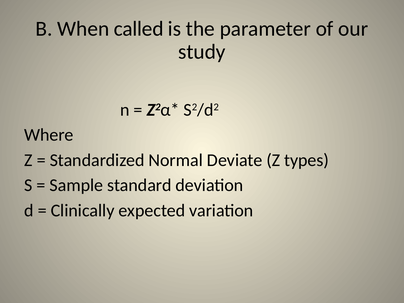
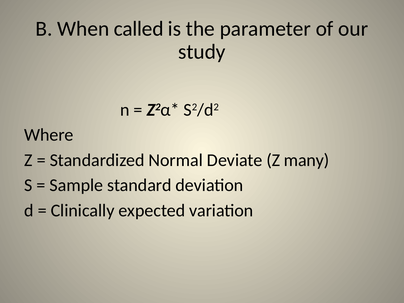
types: types -> many
